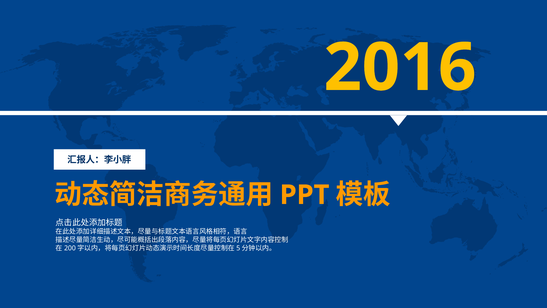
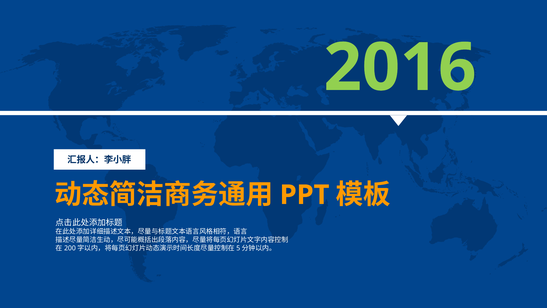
2016 colour: yellow -> light green
